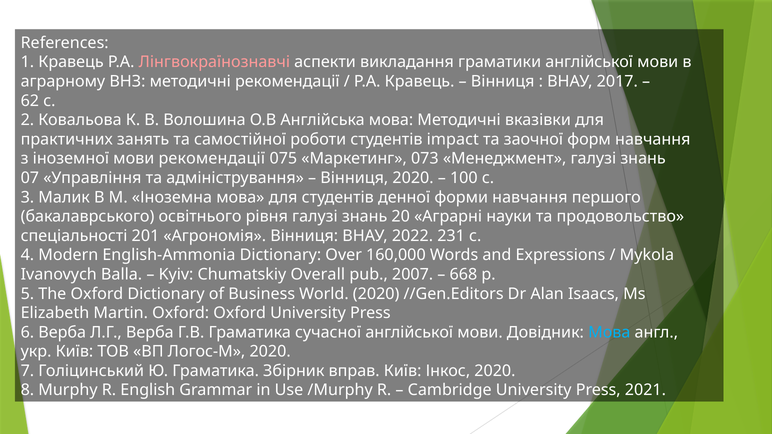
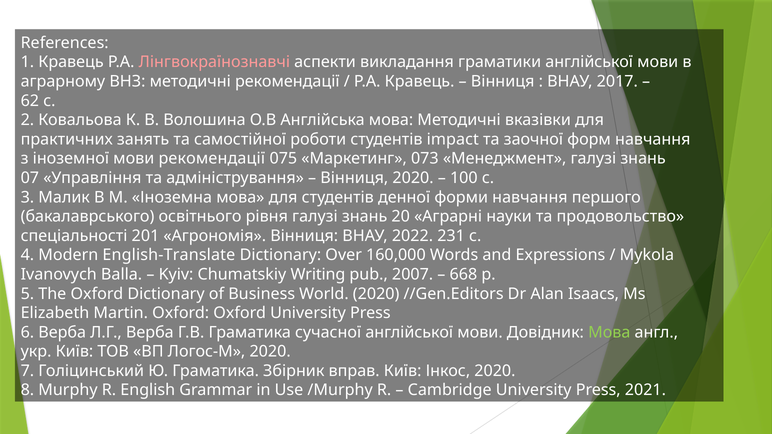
English-Ammonia: English-Ammonia -> English-Translate
Overall: Overall -> Writing
Мова at (609, 332) colour: light blue -> light green
